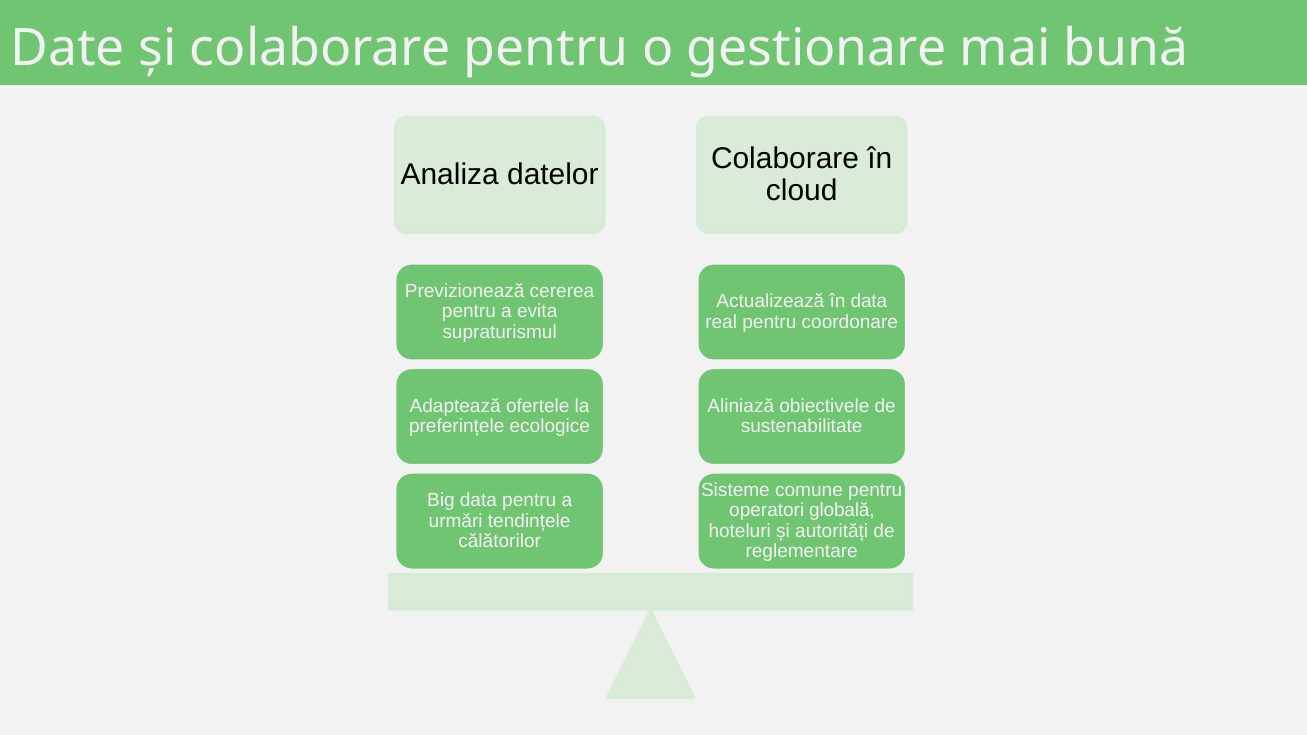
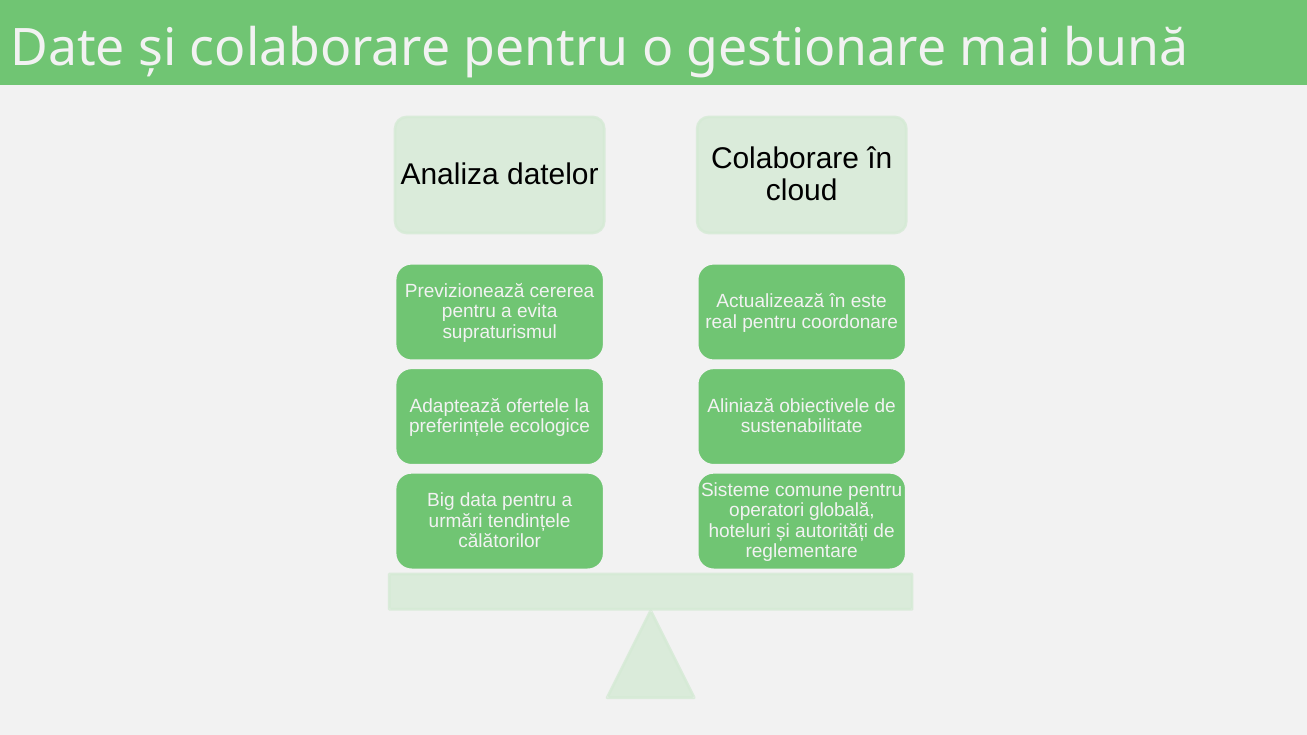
în data: data -> este
